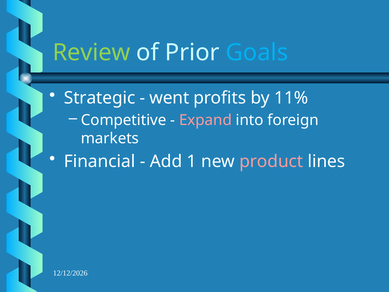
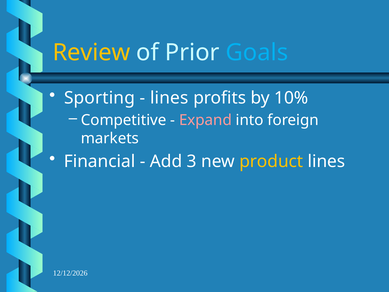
Review colour: light green -> yellow
Strategic: Strategic -> Sporting
went at (169, 98): went -> lines
11%: 11% -> 10%
1: 1 -> 3
product colour: pink -> yellow
